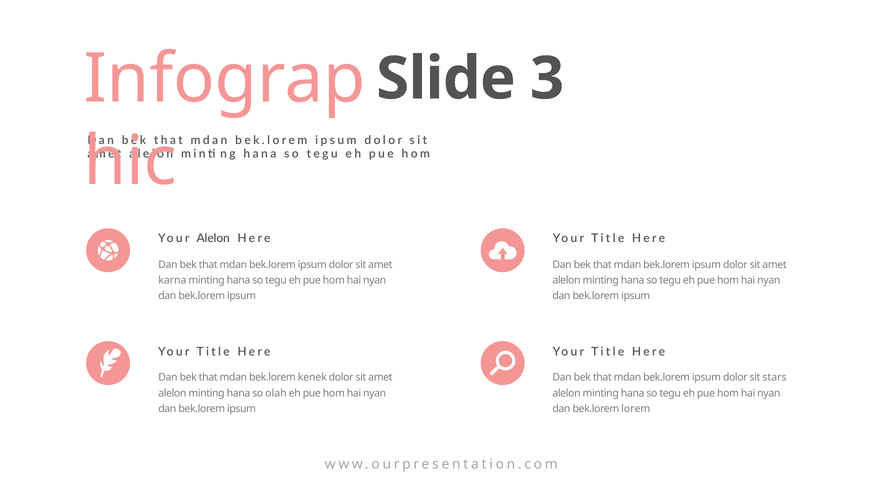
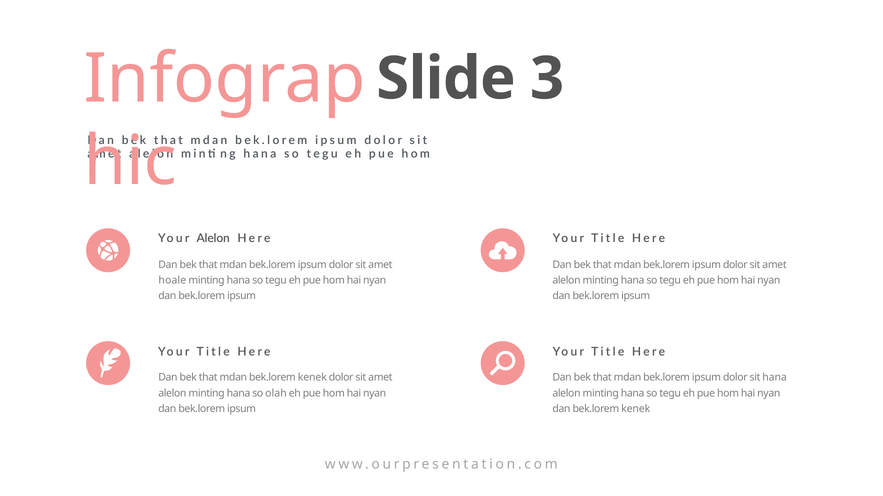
karna: karna -> hoale
sit stars: stars -> hana
dan bek.lorem lorem: lorem -> kenek
